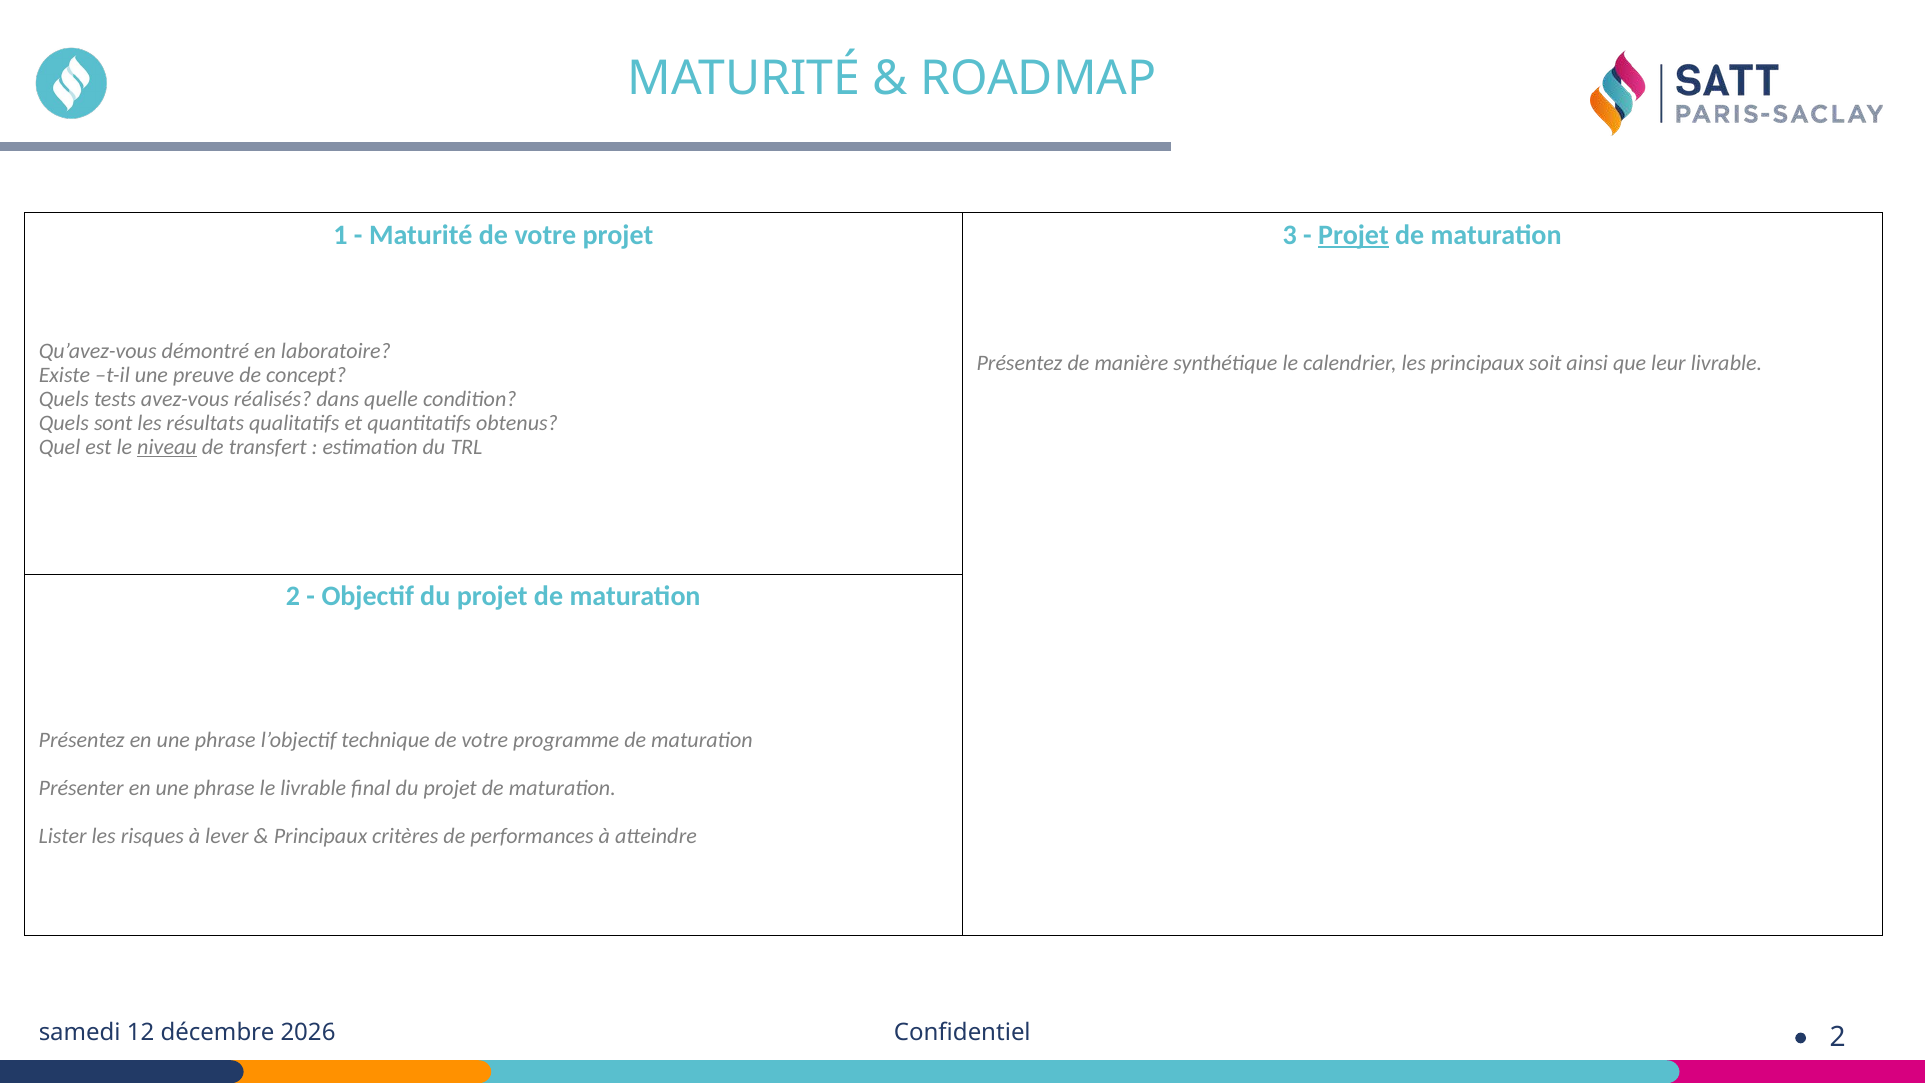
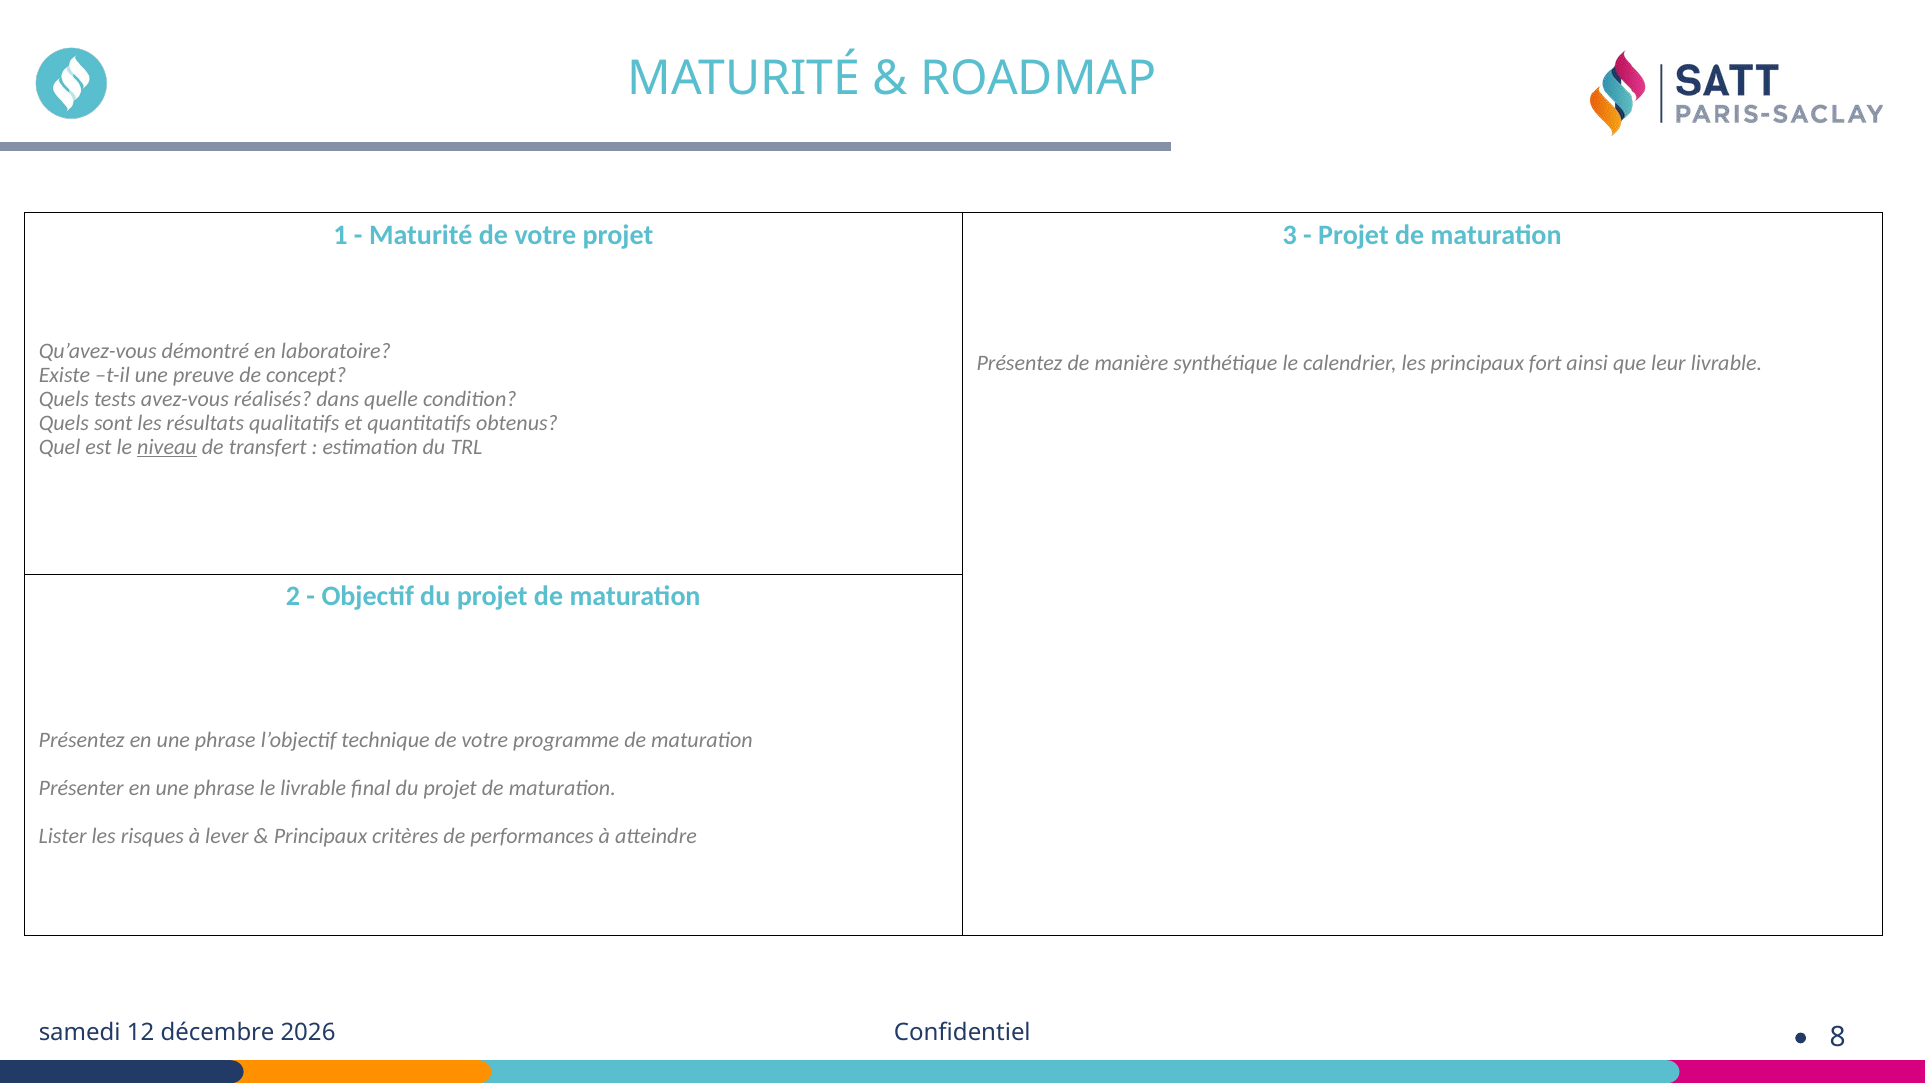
Projet at (1353, 235) underline: present -> none
soit: soit -> fort
2 at (1838, 1037): 2 -> 8
